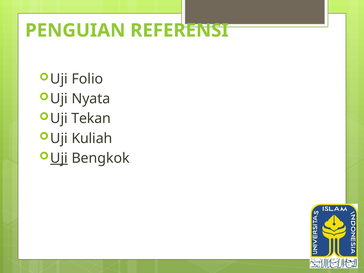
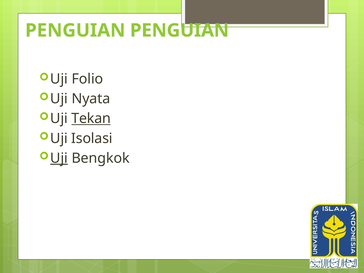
PENGUIAN REFERENSI: REFERENSI -> PENGUIAN
Tekan underline: none -> present
Kuliah: Kuliah -> Isolasi
